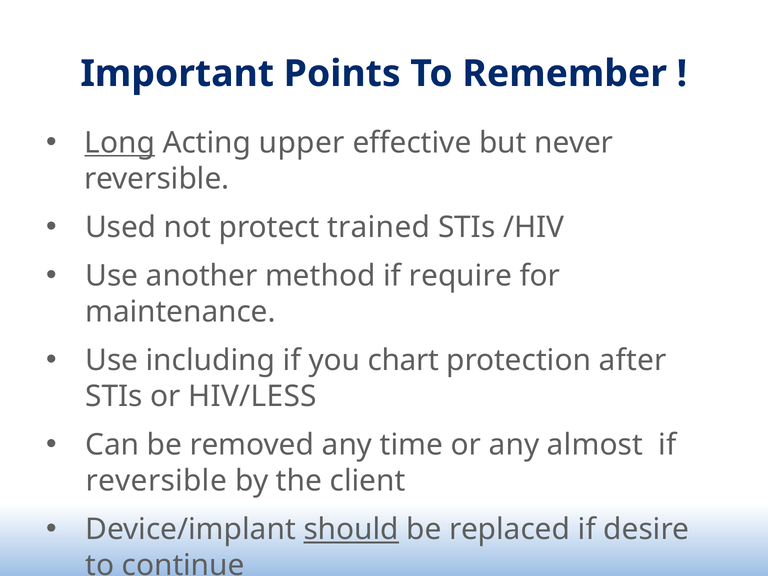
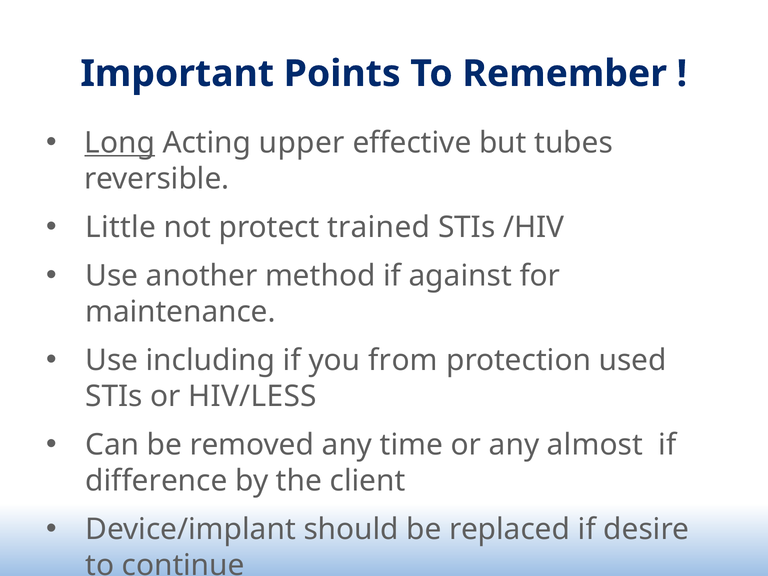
never: never -> tubes
Used: Used -> Little
require: require -> against
chart: chart -> from
after: after -> used
reversible at (156, 481): reversible -> difference
should underline: present -> none
